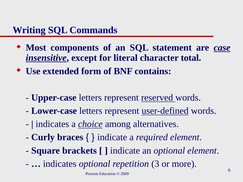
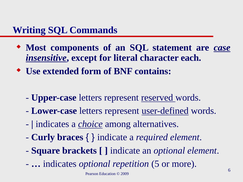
total: total -> each
3: 3 -> 5
